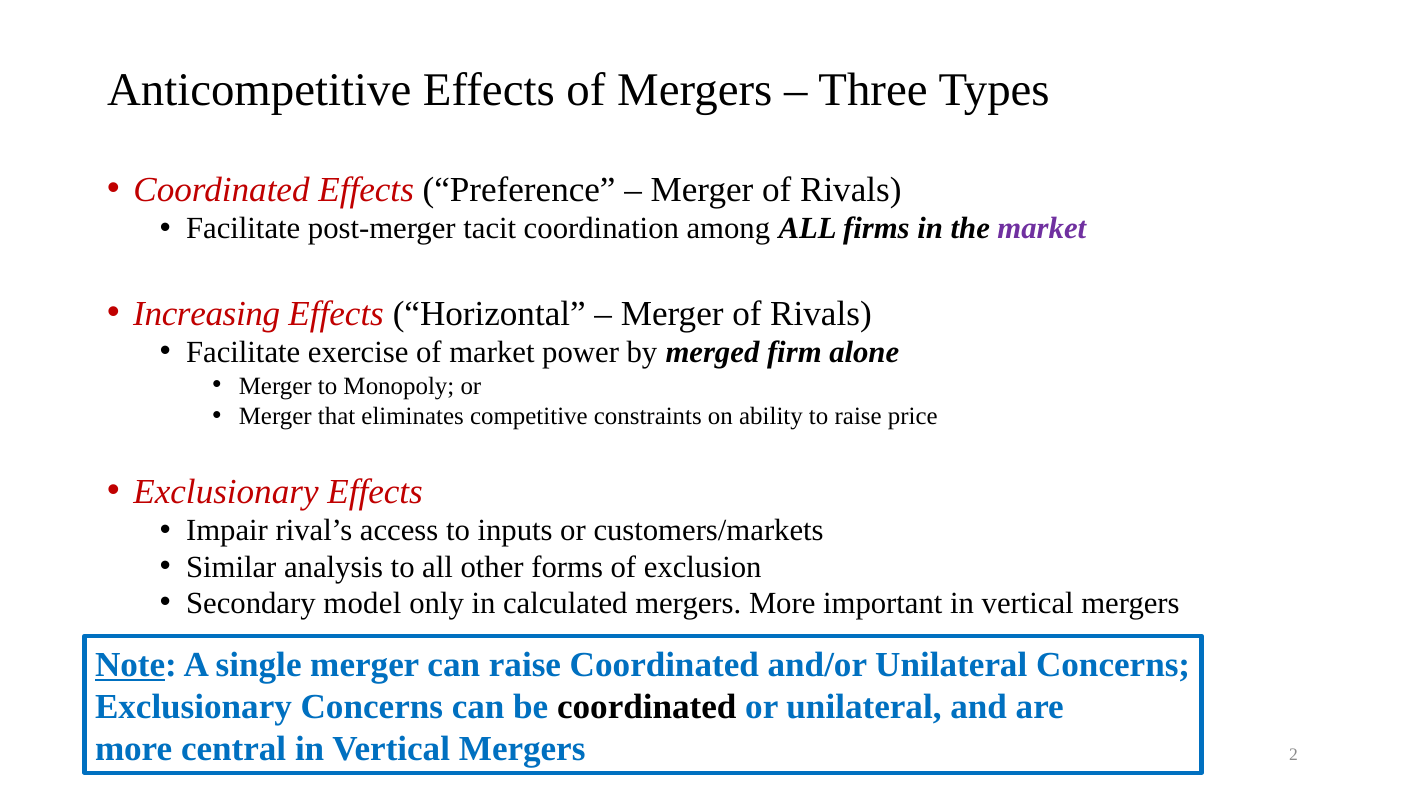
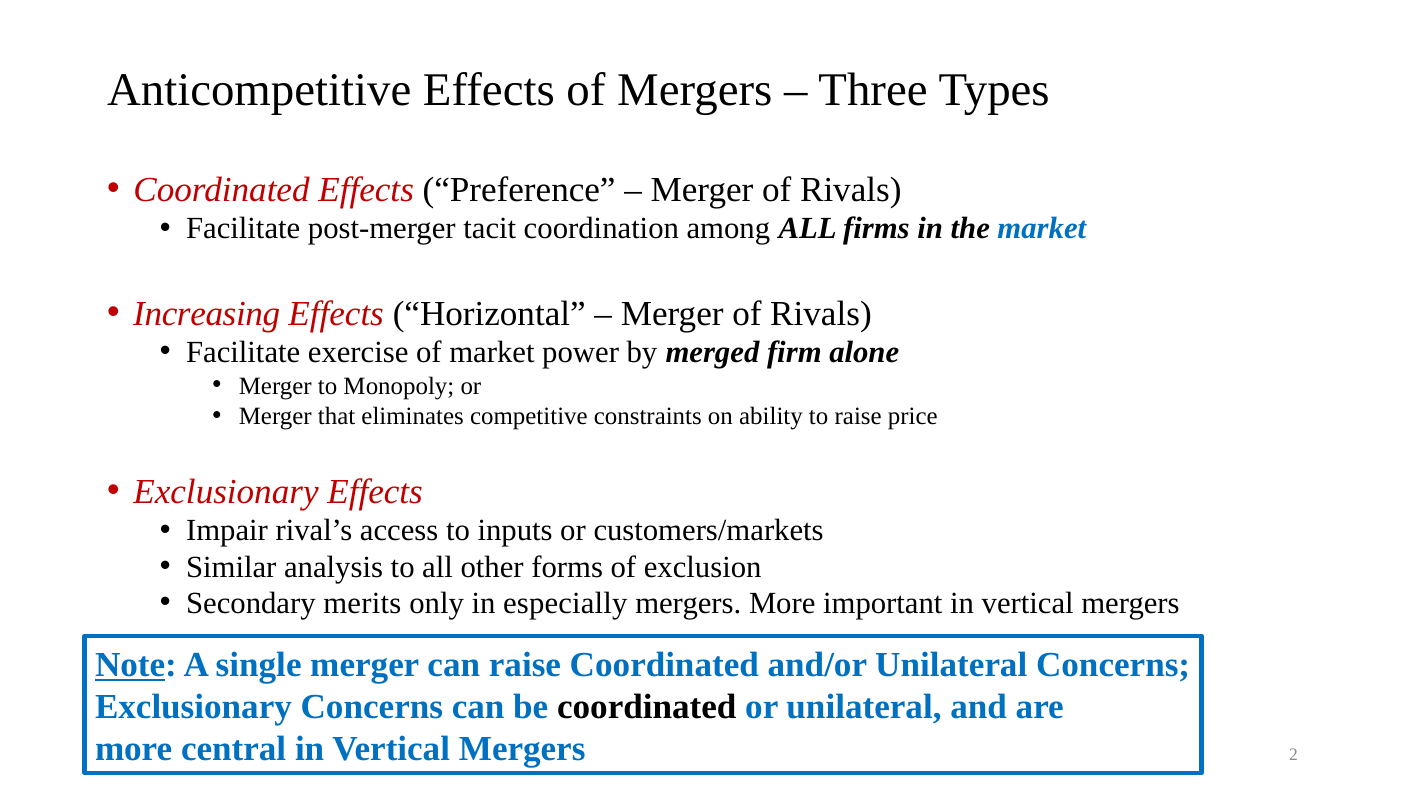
market at (1042, 229) colour: purple -> blue
model: model -> merits
calculated: calculated -> especially
